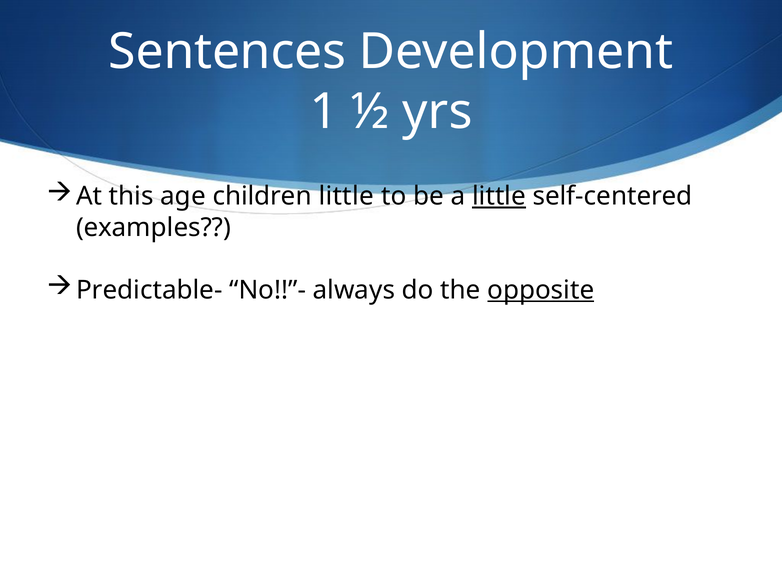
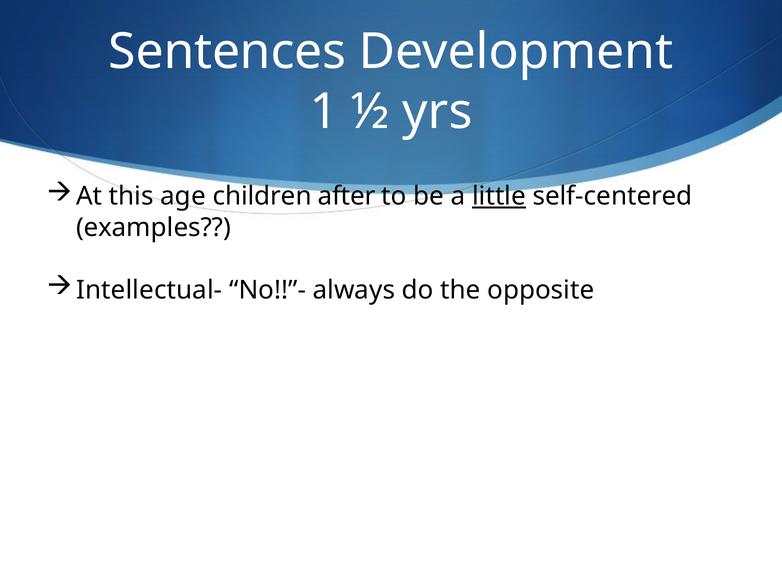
children little: little -> after
Predictable-: Predictable- -> Intellectual-
opposite underline: present -> none
